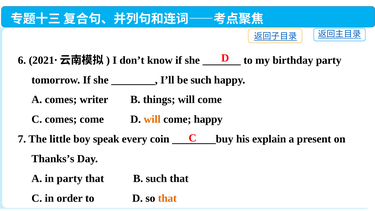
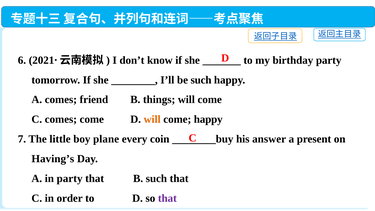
writer: writer -> friend
speak: speak -> plane
explain: explain -> answer
Thanks’s: Thanks’s -> Having’s
that at (167, 198) colour: orange -> purple
